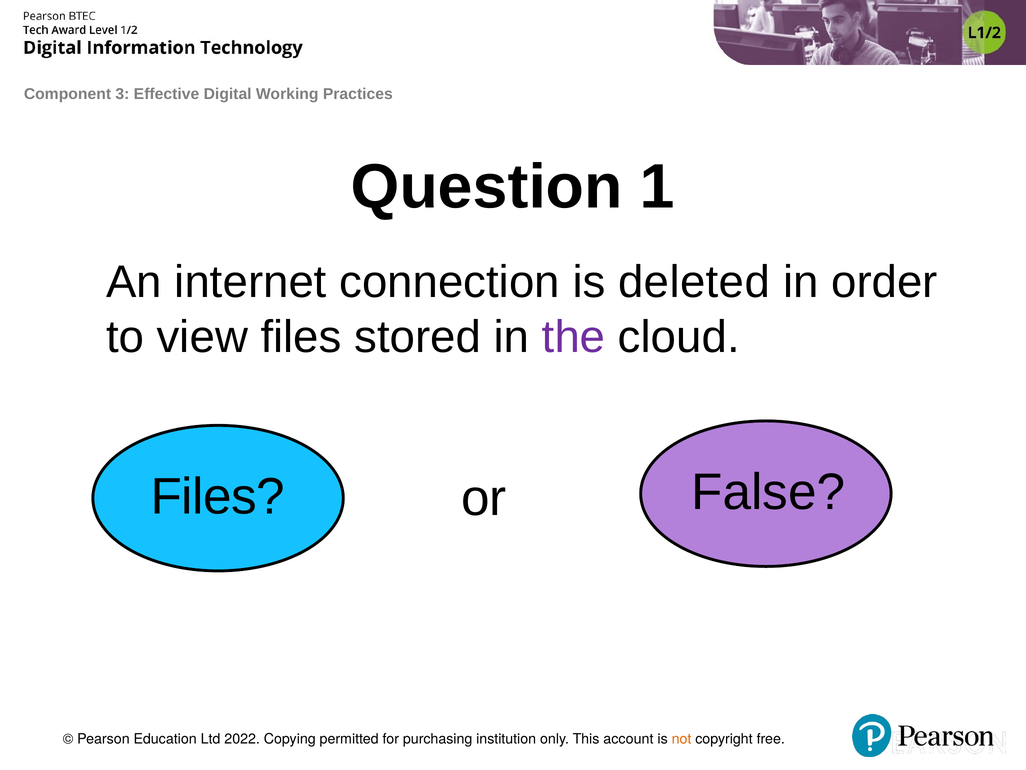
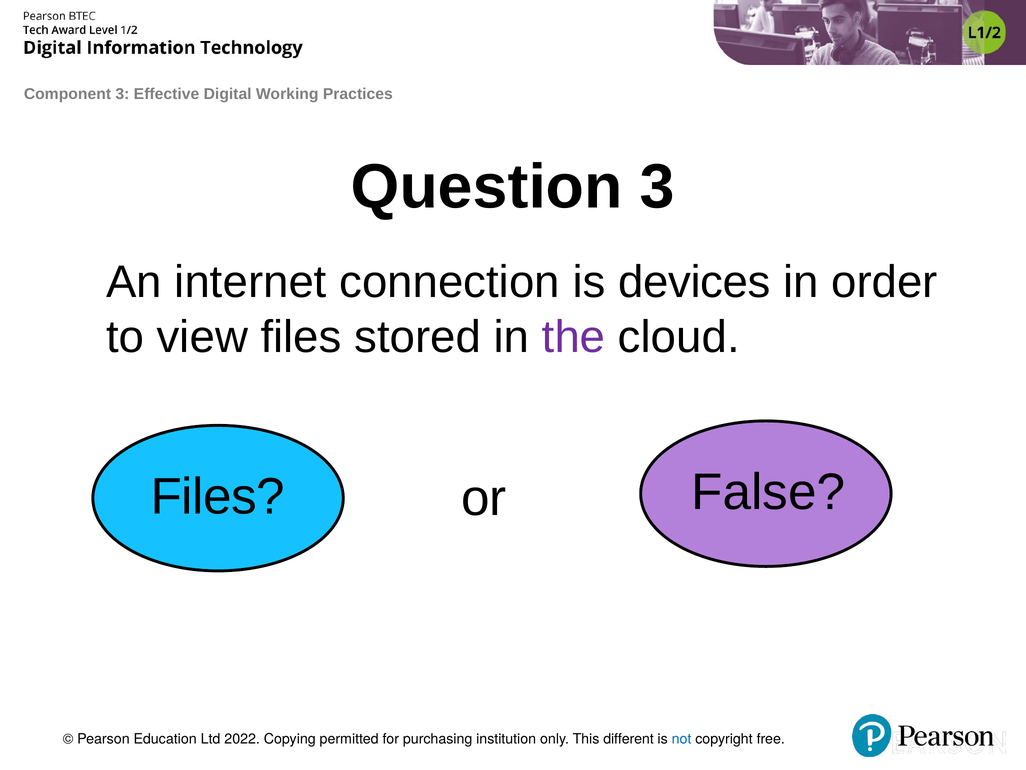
Question 1: 1 -> 3
deleted: deleted -> devices
account: account -> different
not colour: orange -> blue
